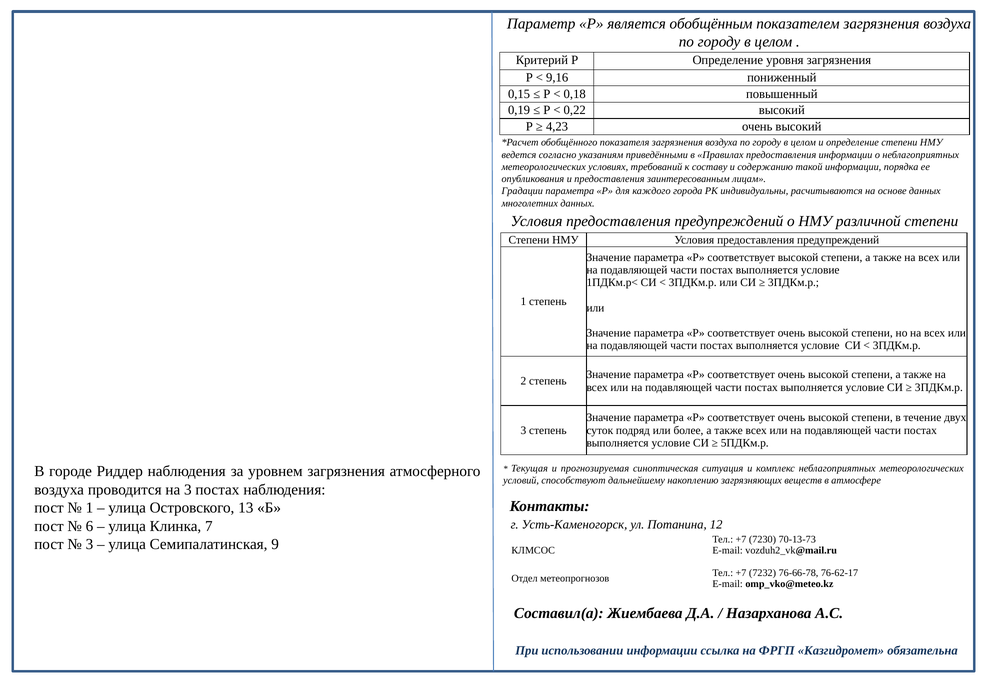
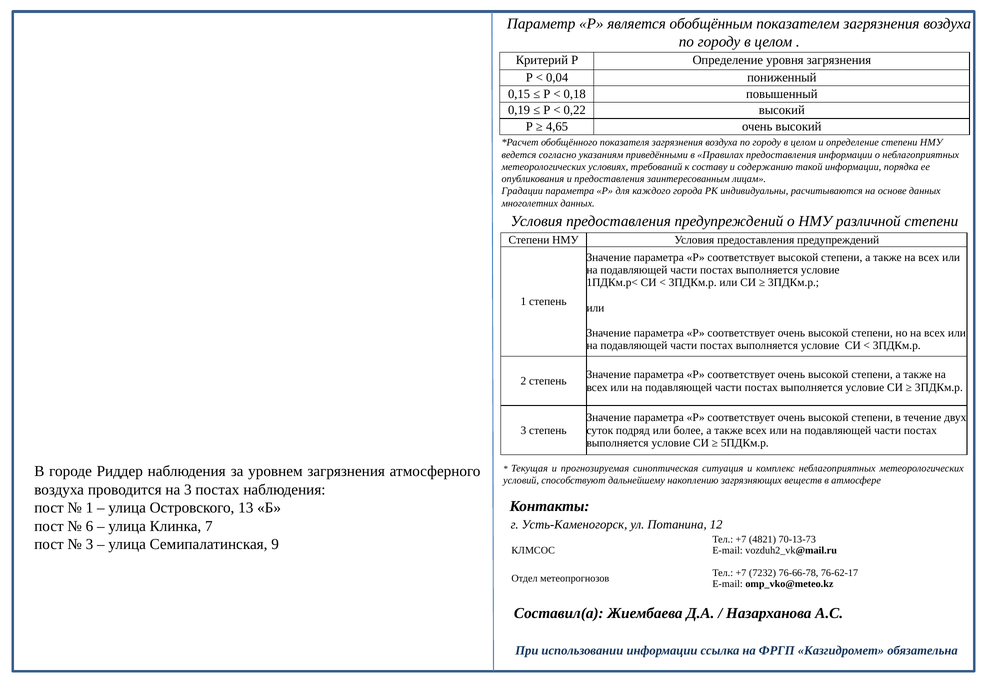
9,16: 9,16 -> 0,04
4,23: 4,23 -> 4,65
7230: 7230 -> 4821
